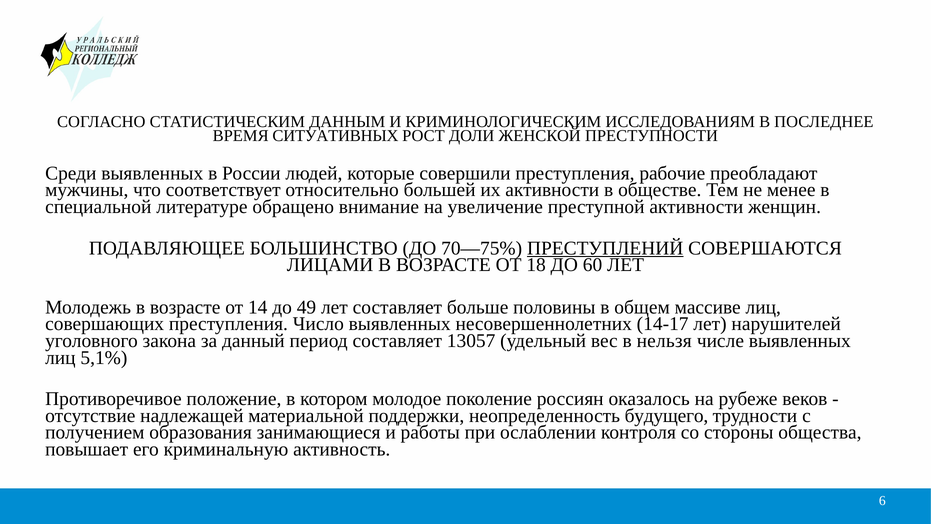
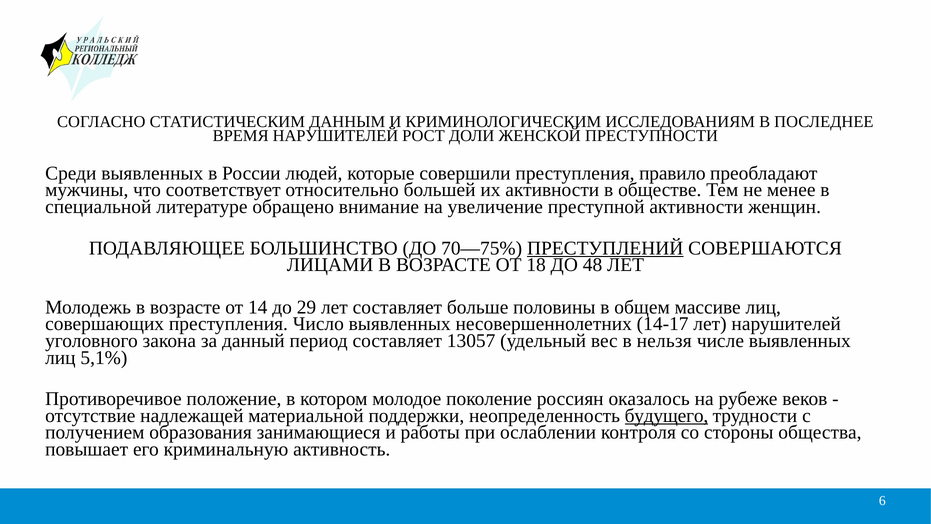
ВРЕМЯ СИТУАТИВНЫХ: СИТУАТИВНЫХ -> НАРУШИТЕЛЕЙ
рабочие: рабочие -> правило
60: 60 -> 48
49: 49 -> 29
будущего underline: none -> present
